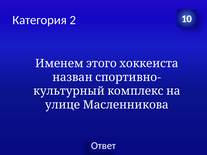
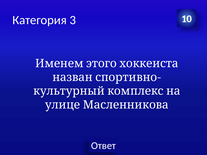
2: 2 -> 3
